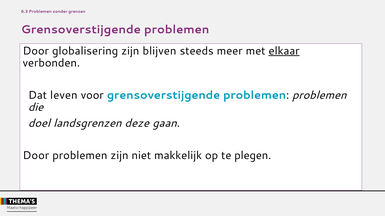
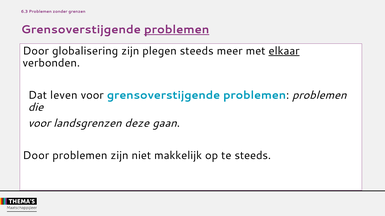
problemen at (177, 30) underline: none -> present
blijven: blijven -> plegen
doel at (39, 124): doel -> voor
te plegen: plegen -> steeds
